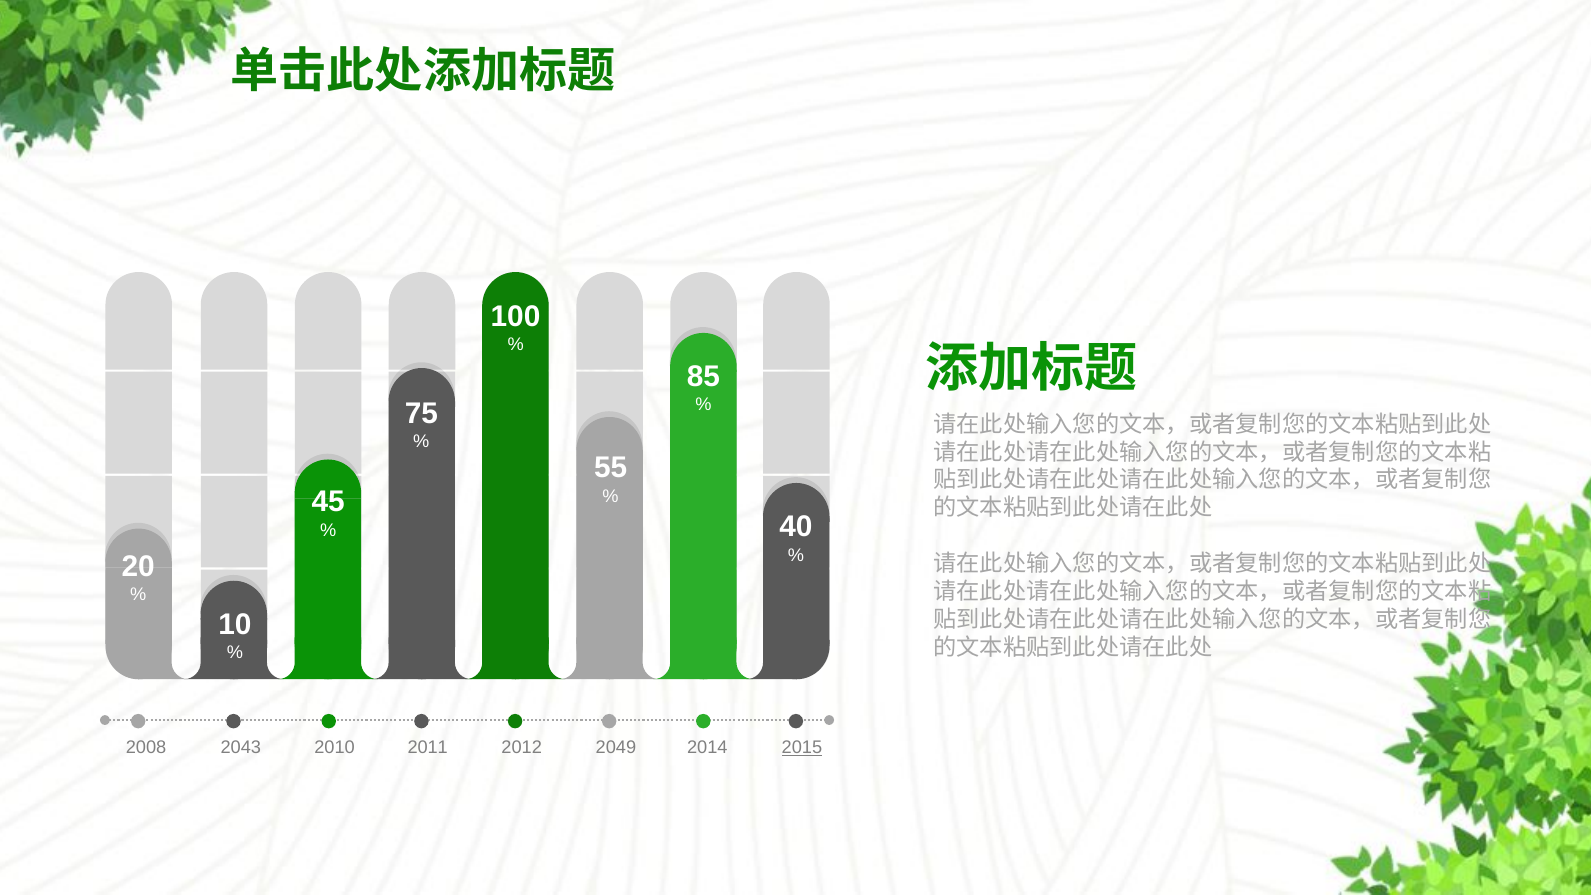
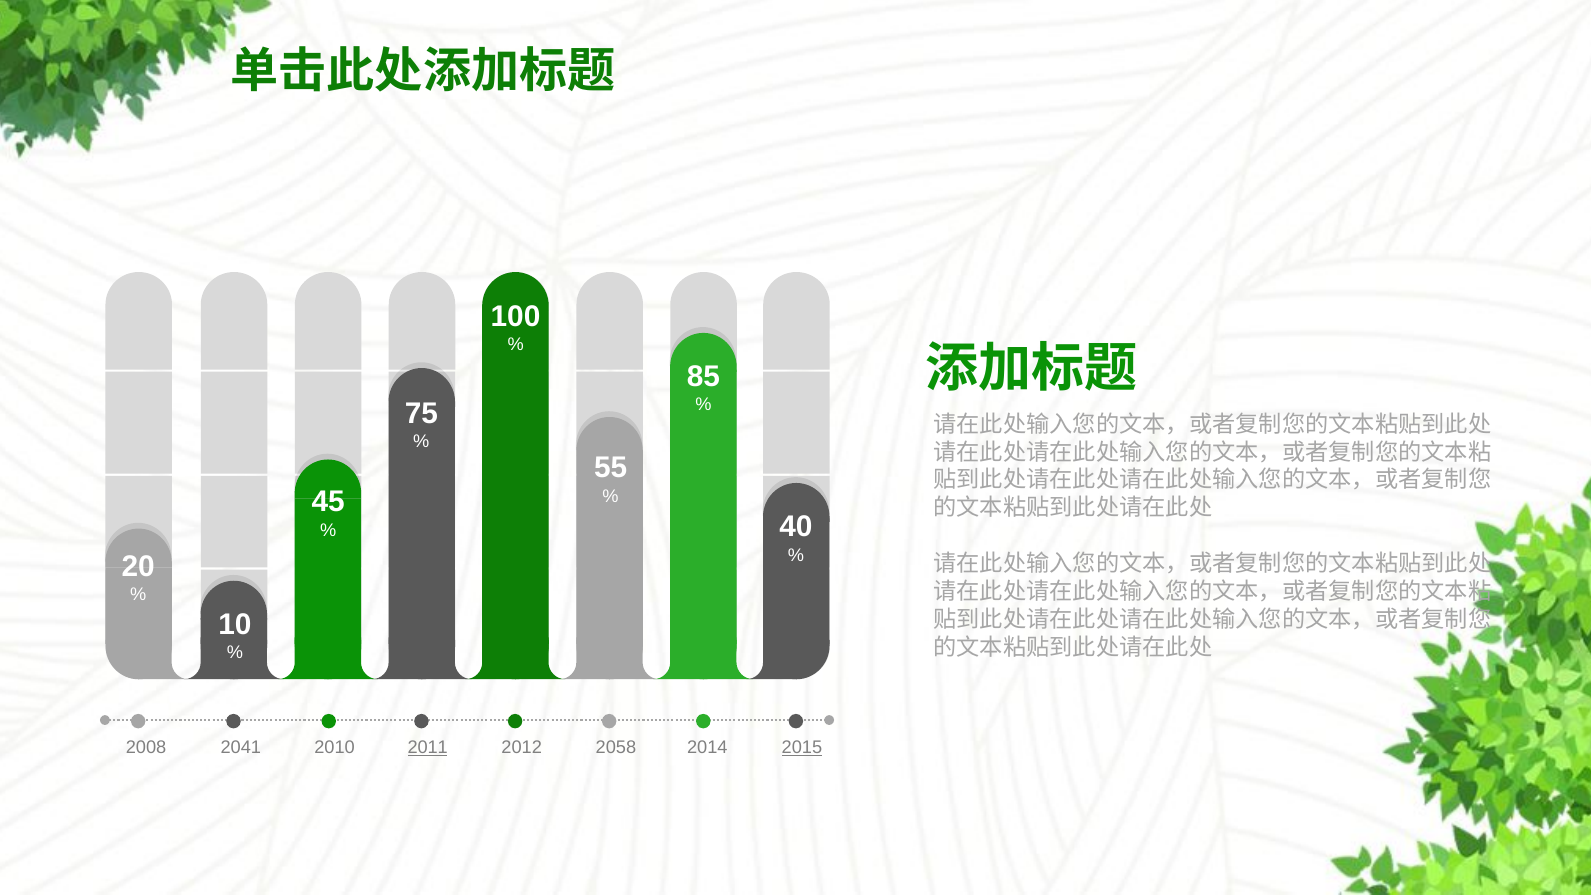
2043: 2043 -> 2041
2011 underline: none -> present
2049: 2049 -> 2058
